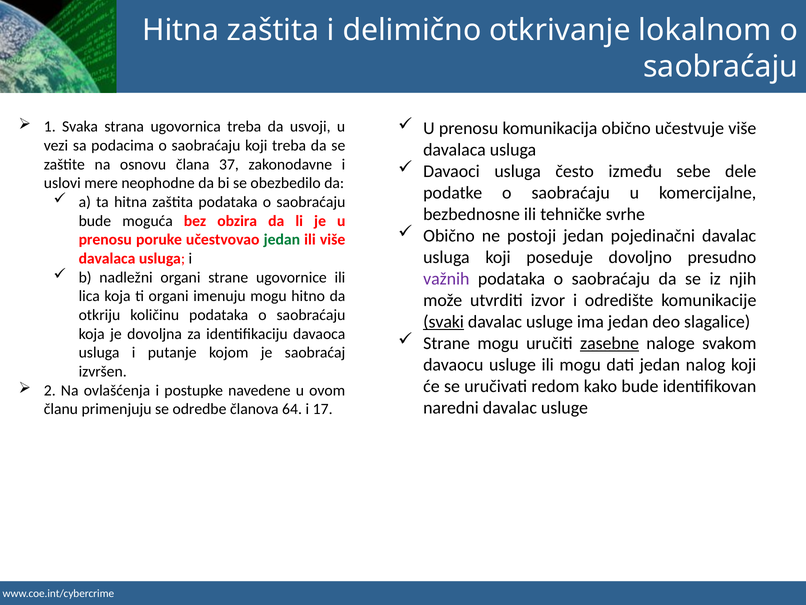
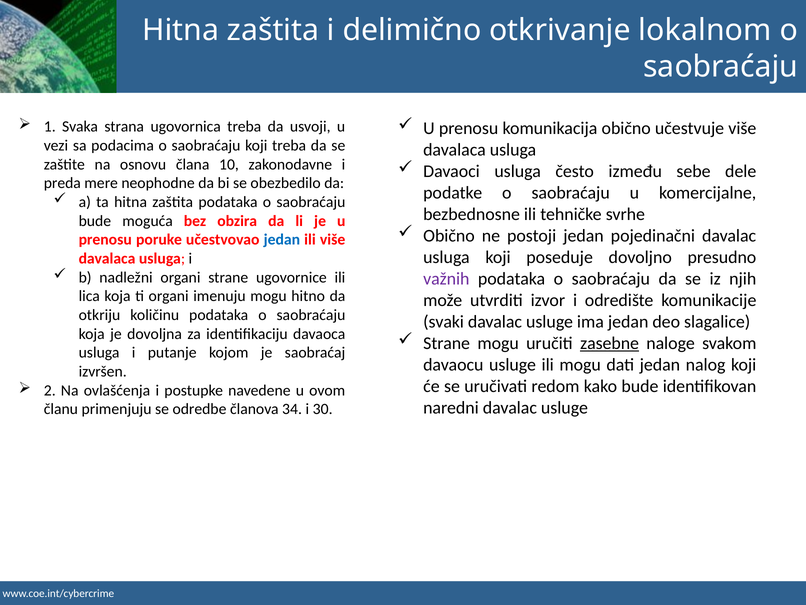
37: 37 -> 10
uslovi: uslovi -> preda
jedan at (282, 240) colour: green -> blue
svaki underline: present -> none
64: 64 -> 34
17: 17 -> 30
